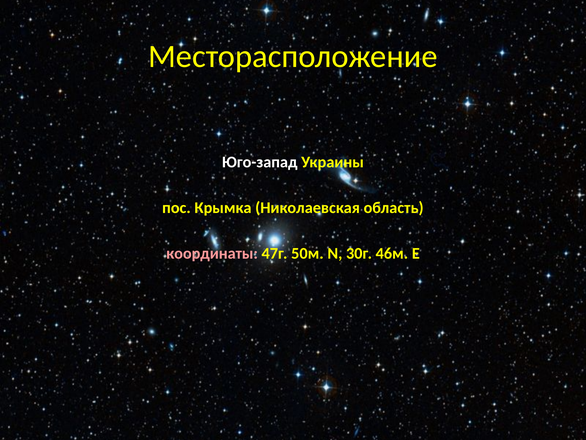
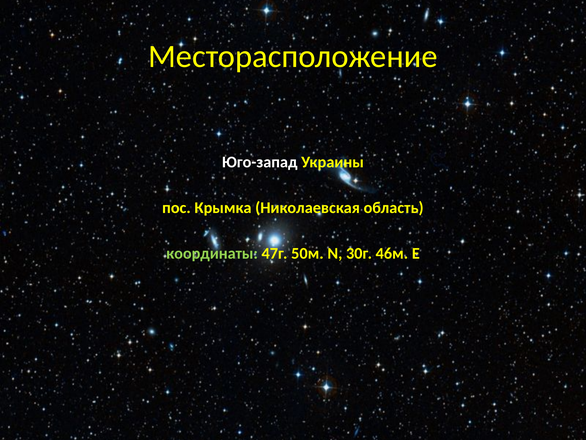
координаты colour: pink -> light green
